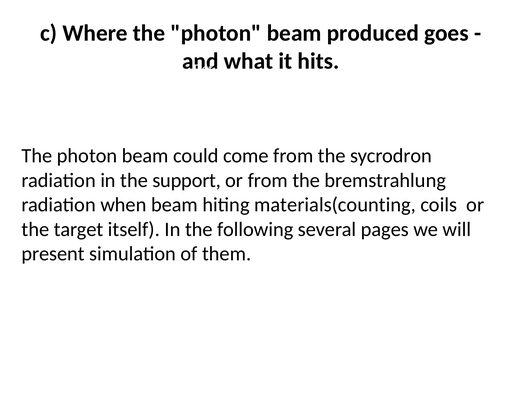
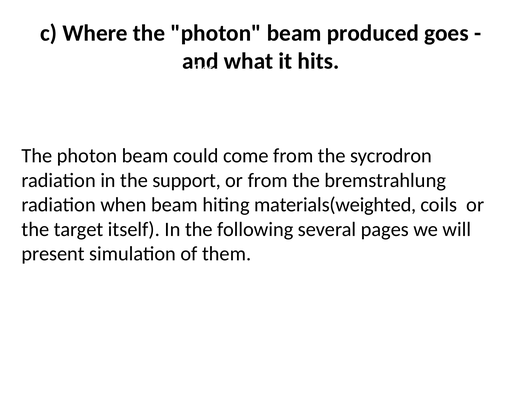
materials(counting: materials(counting -> materials(weighted
